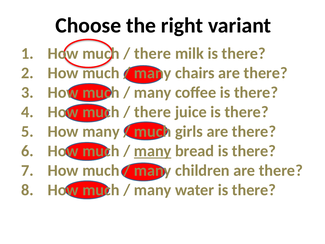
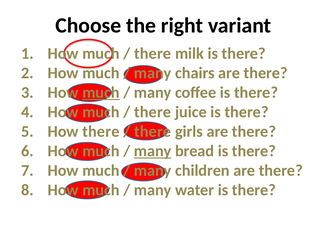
much at (101, 92) underline: none -> present
How many: many -> there
much at (153, 131): much -> there
